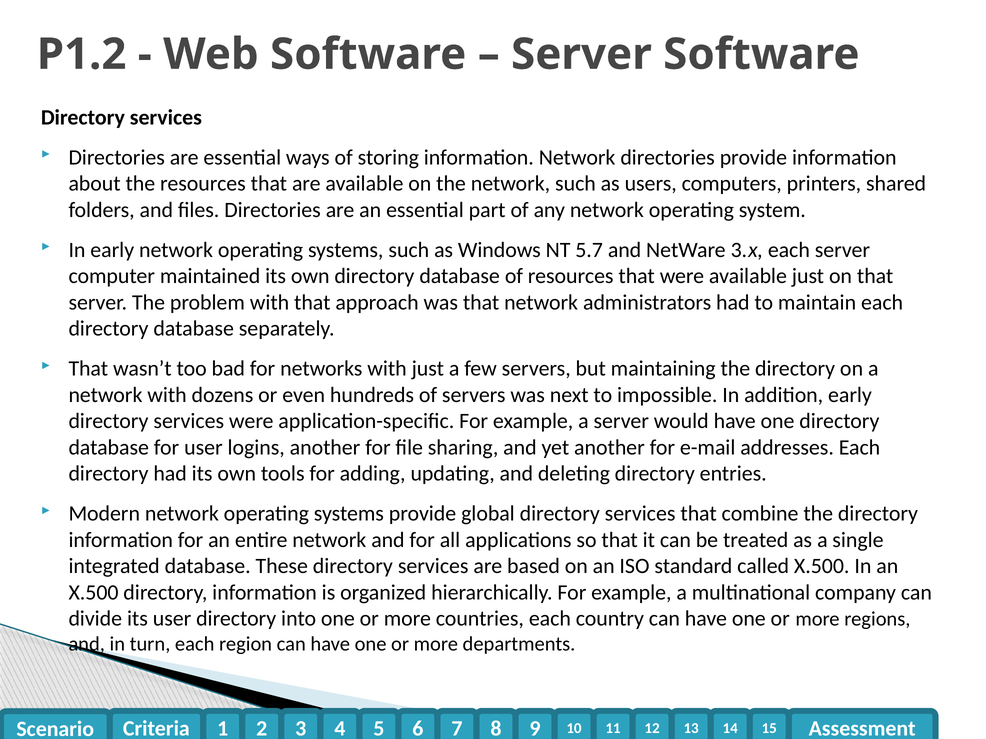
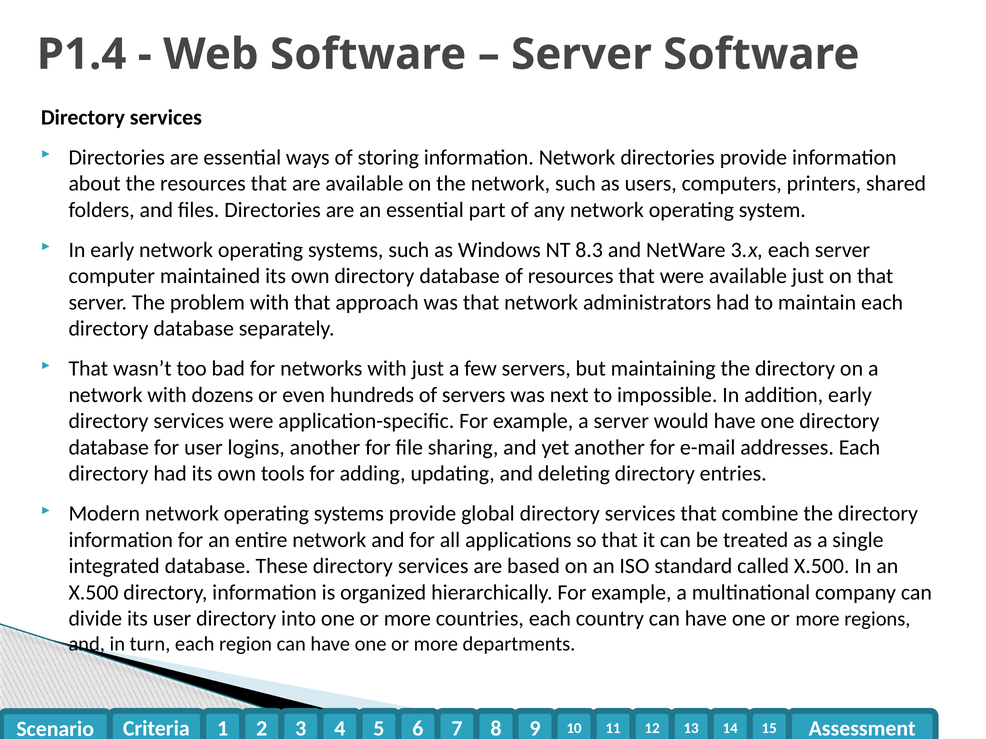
P1.2: P1.2 -> P1.4
5.7: 5.7 -> 8.3
